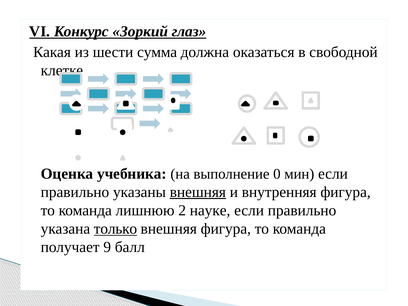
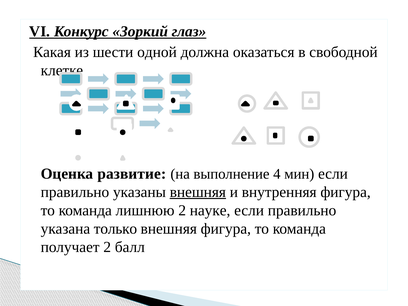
сумма: сумма -> одной
учебника: учебника -> развитие
0: 0 -> 4
только underline: present -> none
получает 9: 9 -> 2
